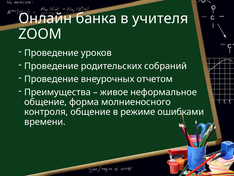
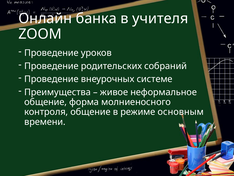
отчетом: отчетом -> системе
ошибками: ошибками -> основным
